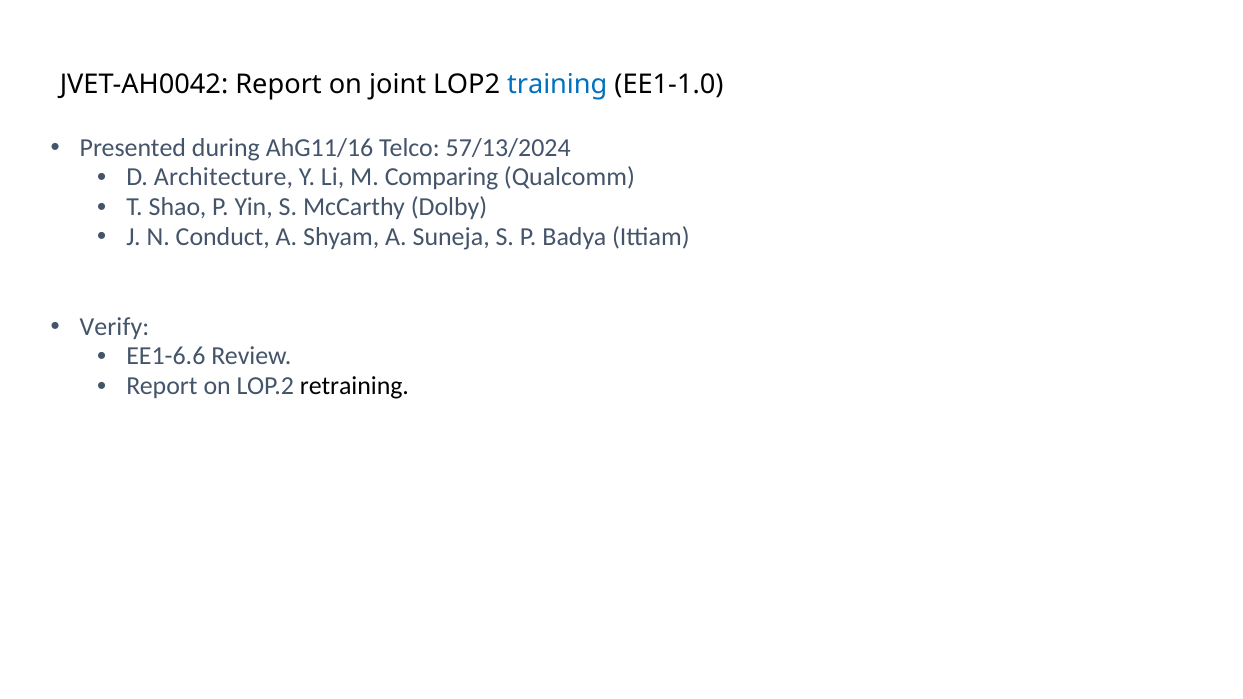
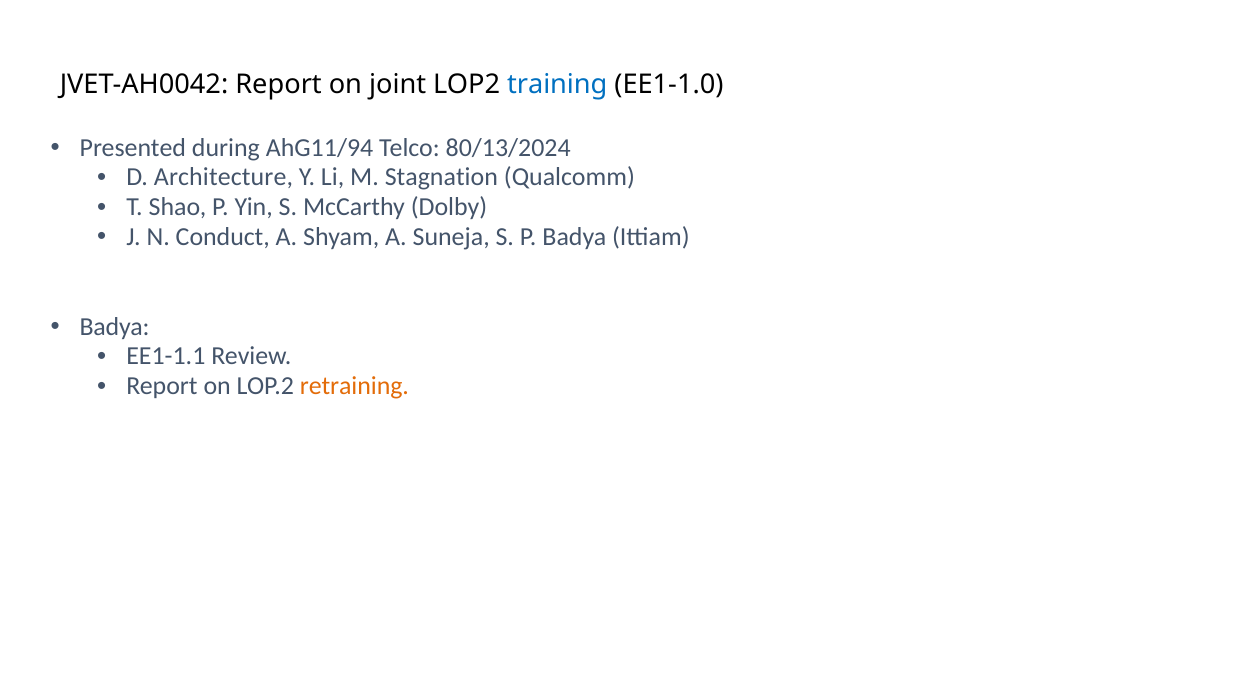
AhG11/16: AhG11/16 -> AhG11/94
57/13/2024: 57/13/2024 -> 80/13/2024
Comparing: Comparing -> Stagnation
Verify at (114, 327): Verify -> Badya
EE1-6.6: EE1-6.6 -> EE1-1.1
retraining colour: black -> orange
